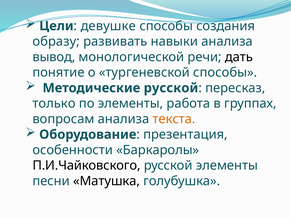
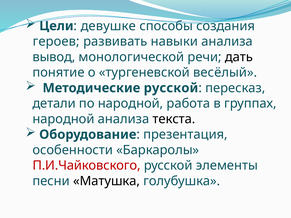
образу: образу -> героев
тургеневской способы: способы -> весёлый
только: только -> детали
по элементы: элементы -> народной
вопросам at (63, 119): вопросам -> народной
текста colour: orange -> black
П.И.Чайковского colour: black -> red
